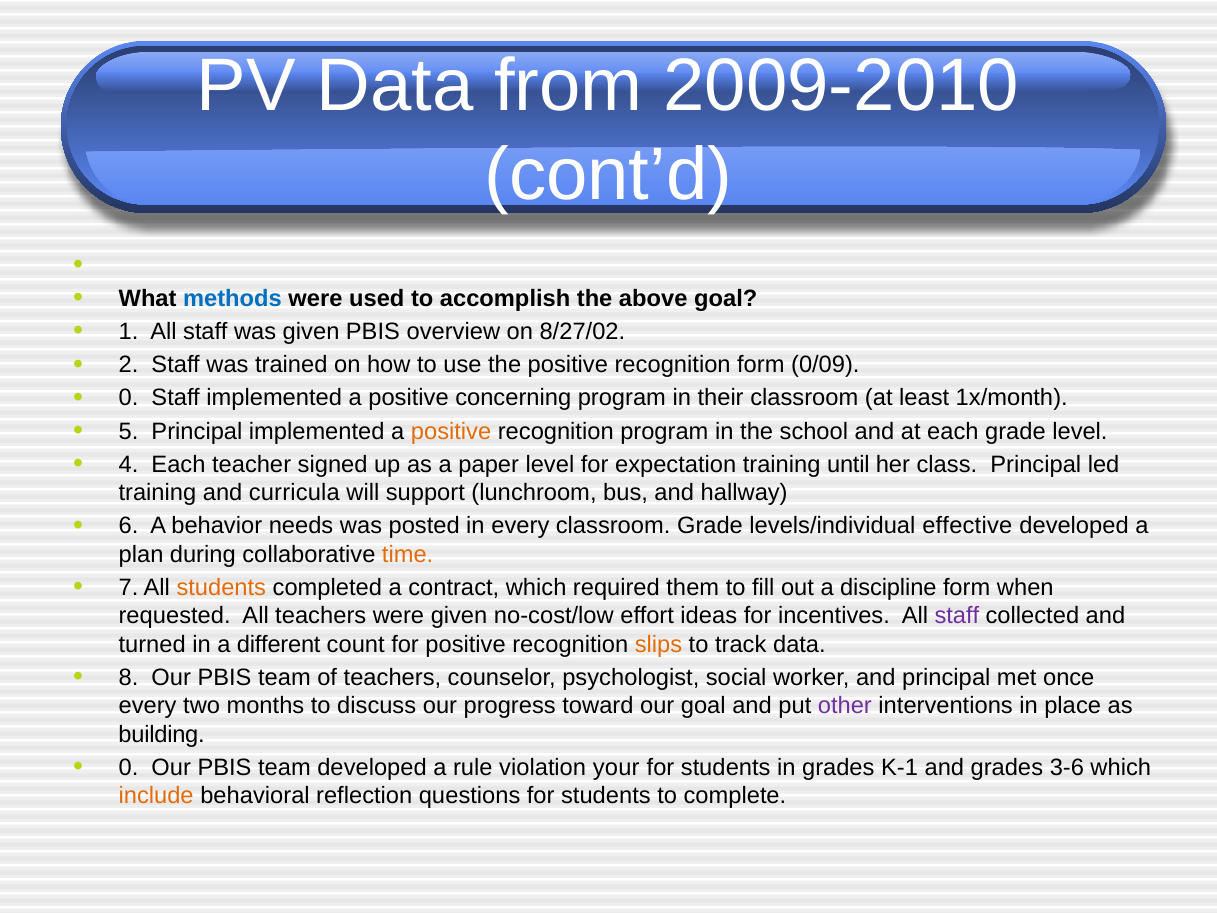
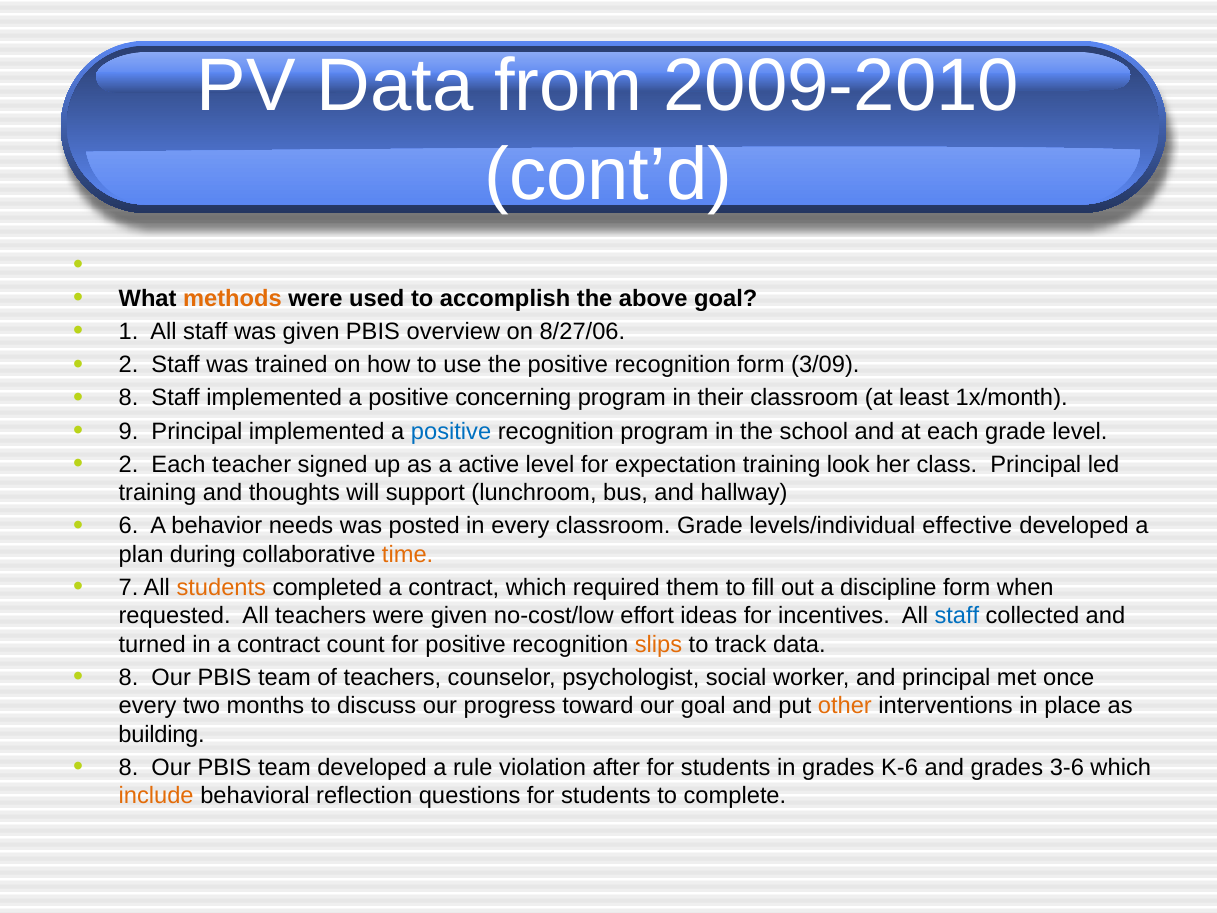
methods colour: blue -> orange
8/27/02: 8/27/02 -> 8/27/06
0/09: 0/09 -> 3/09
0 at (129, 398): 0 -> 8
5: 5 -> 9
positive at (451, 431) colour: orange -> blue
4 at (129, 464): 4 -> 2
paper: paper -> active
until: until -> look
curricula: curricula -> thoughts
staff at (957, 616) colour: purple -> blue
in a different: different -> contract
other colour: purple -> orange
0 at (129, 767): 0 -> 8
your: your -> after
K-1: K-1 -> K-6
